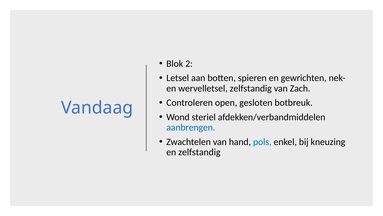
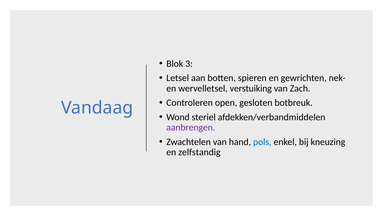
2: 2 -> 3
wervelletsel zelfstandig: zelfstandig -> verstuiking
aanbrengen colour: blue -> purple
